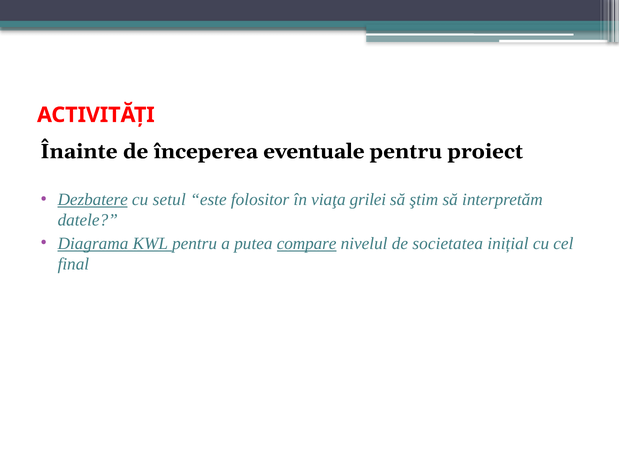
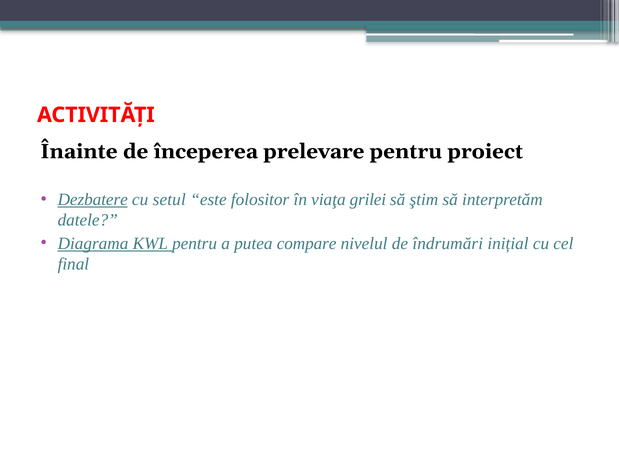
eventuale: eventuale -> prelevare
compare underline: present -> none
societatea: societatea -> îndrumări
